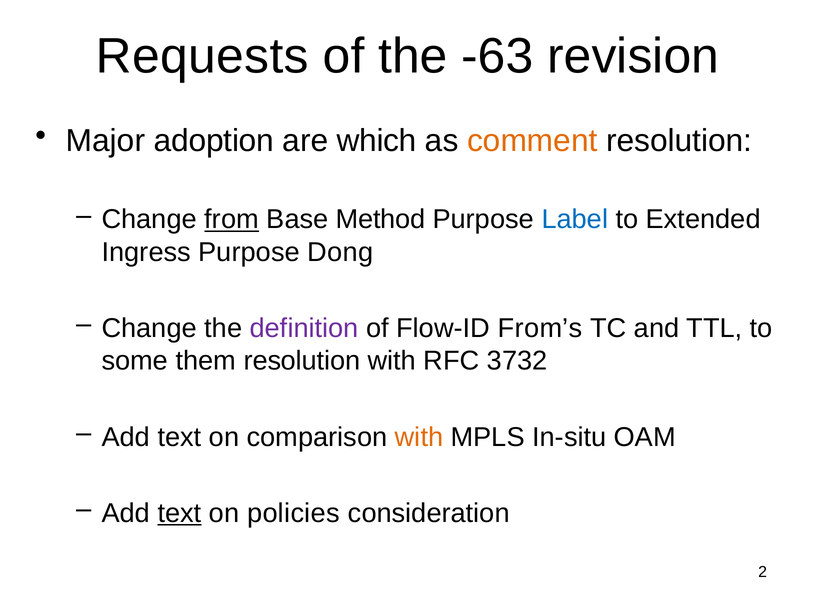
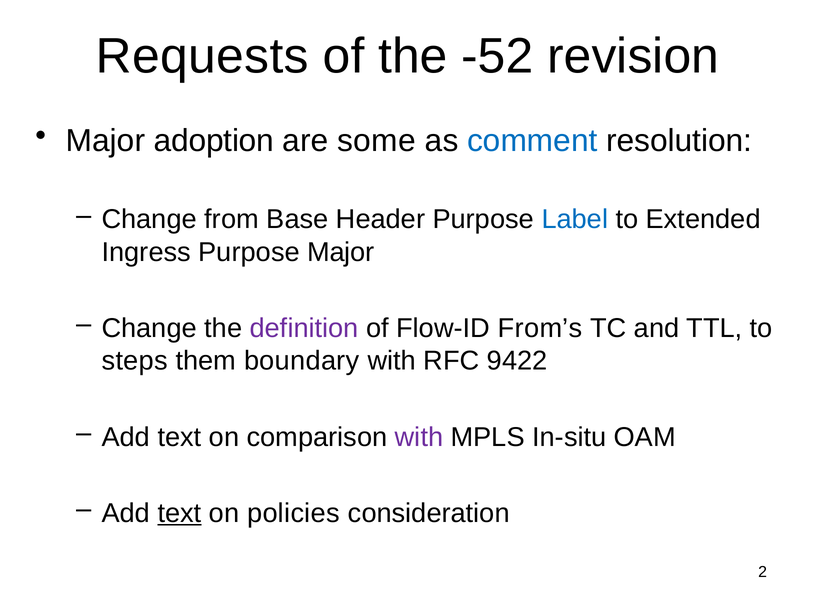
-63: -63 -> -52
which: which -> some
comment colour: orange -> blue
from underline: present -> none
Method: Method -> Header
Purpose Dong: Dong -> Major
some: some -> steps
them resolution: resolution -> boundary
3732: 3732 -> 9422
with at (419, 437) colour: orange -> purple
